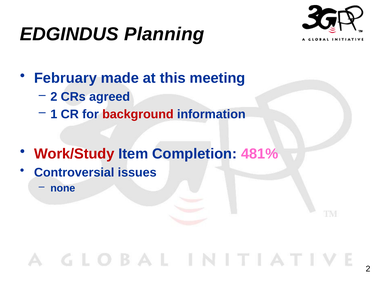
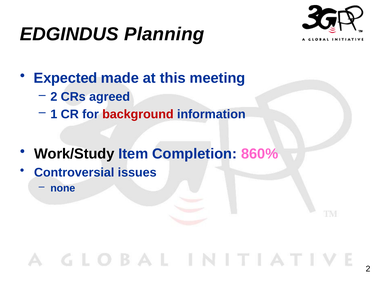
February: February -> Expected
Work/Study colour: red -> black
481%: 481% -> 860%
